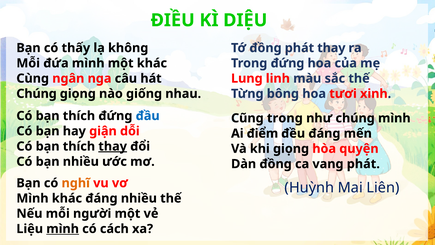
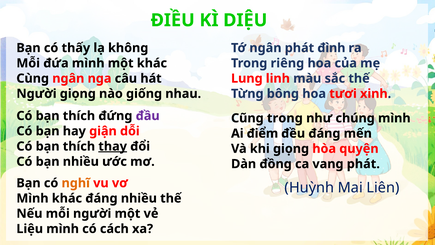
Tớ đồng: đồng -> ngân
phát thay: thay -> đình
Trong đứng: đứng -> riêng
Chúng at (37, 94): Chúng -> Người
đầu colour: blue -> purple
mình at (63, 229) underline: present -> none
